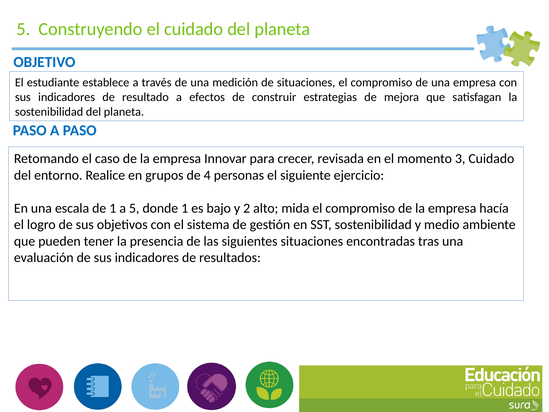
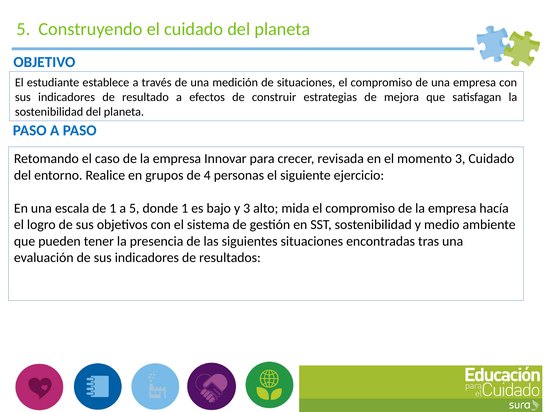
y 2: 2 -> 3
